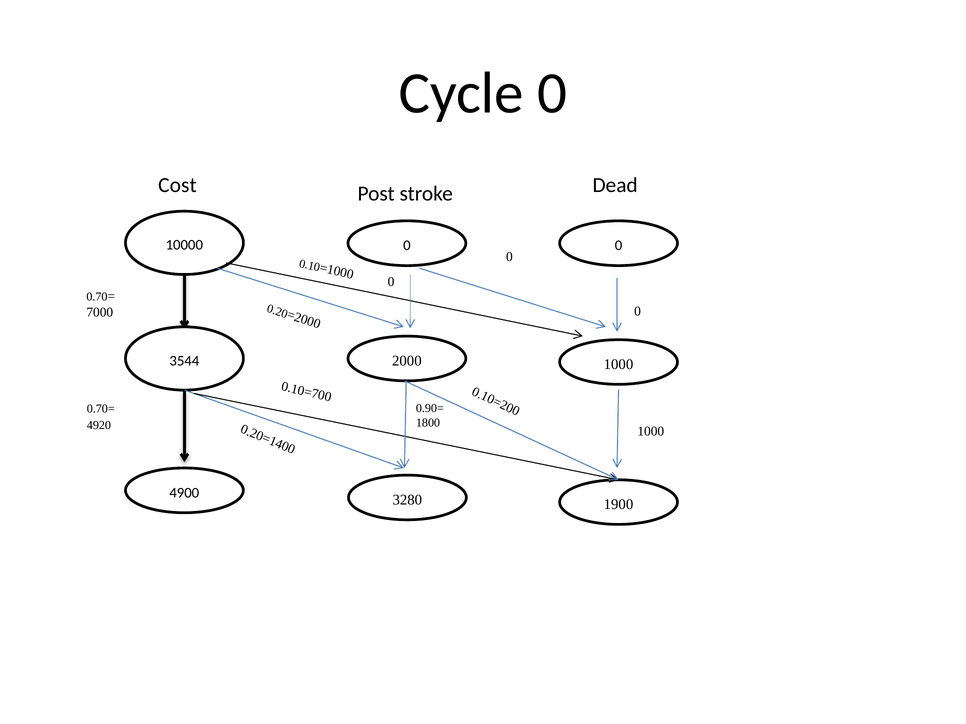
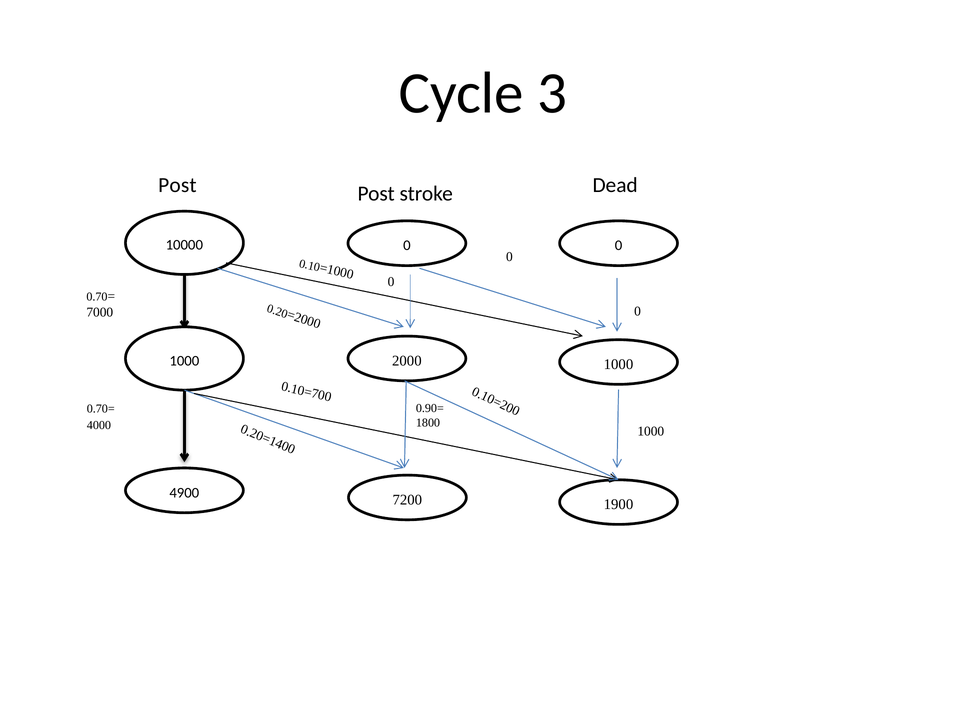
Cycle 0: 0 -> 3
Cost at (177, 186): Cost -> Post
3544 at (184, 361): 3544 -> 1000
4920: 4920 -> 4000
3280: 3280 -> 7200
